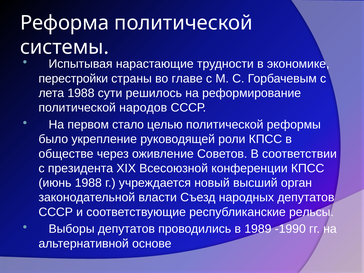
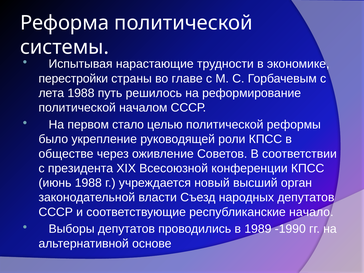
сути: сути -> путь
народов: народов -> началом
рельсы: рельсы -> начало
